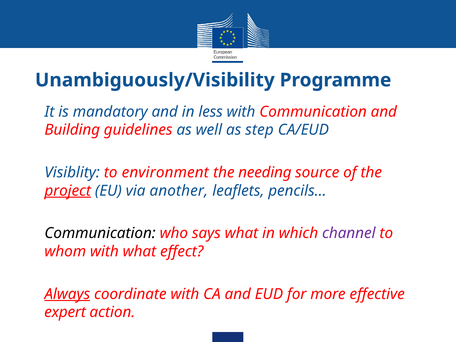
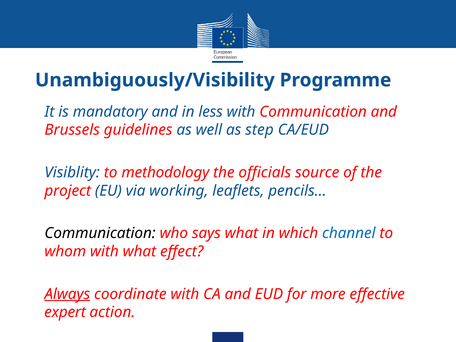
Building: Building -> Brussels
environment: environment -> methodology
needing: needing -> officials
project underline: present -> none
another: another -> working
channel colour: purple -> blue
